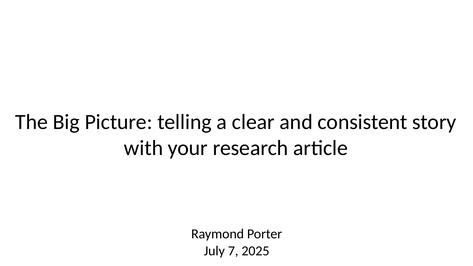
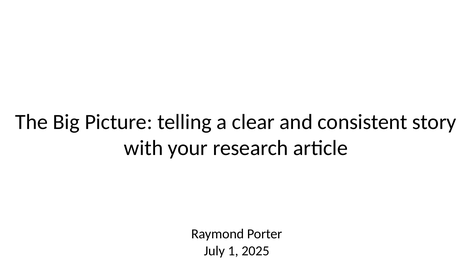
7: 7 -> 1
